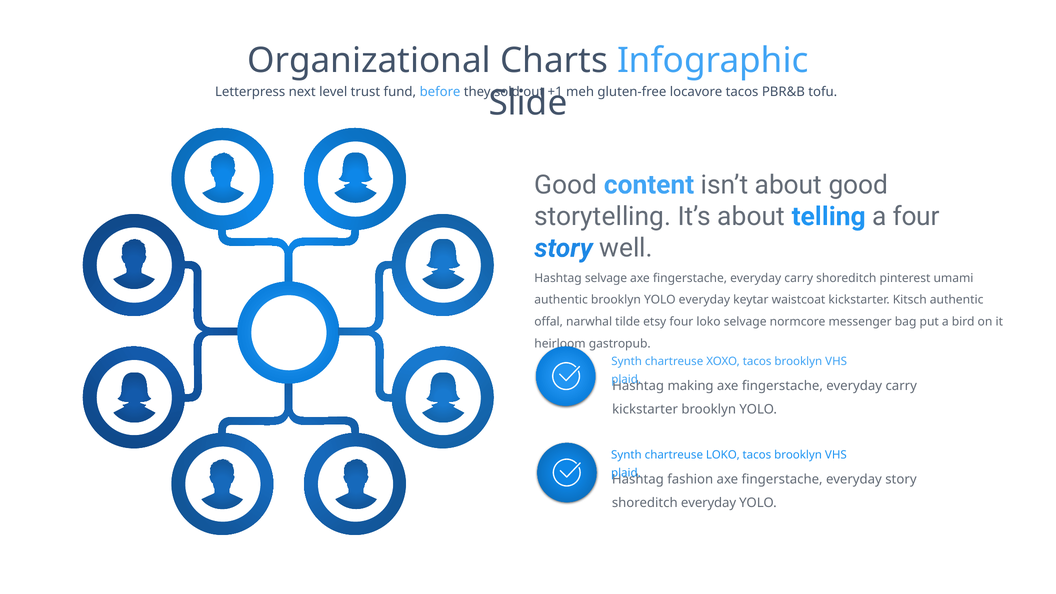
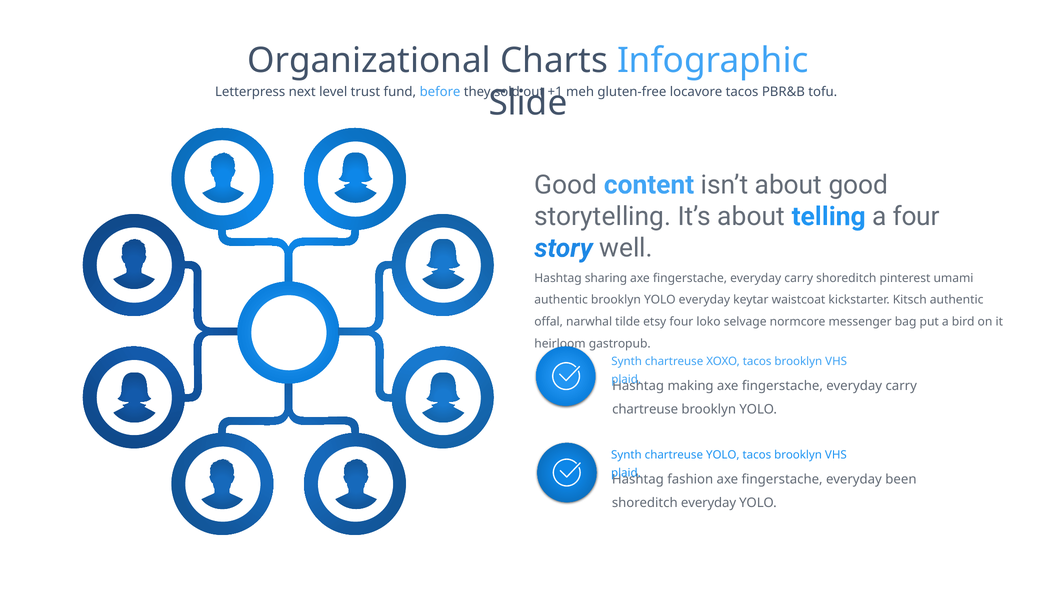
Hashtag selvage: selvage -> sharing
kickstarter at (645, 410): kickstarter -> chartreuse
chartreuse LOKO: LOKO -> YOLO
everyday story: story -> been
